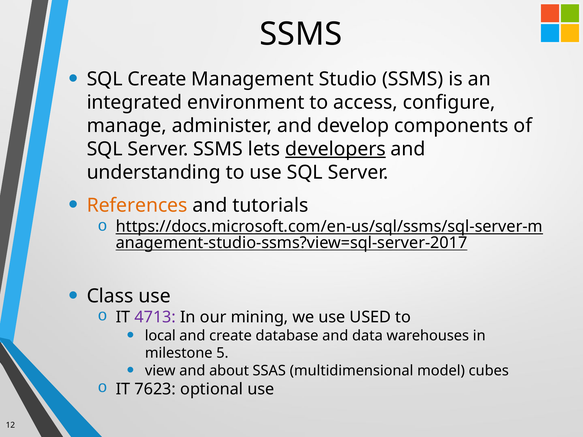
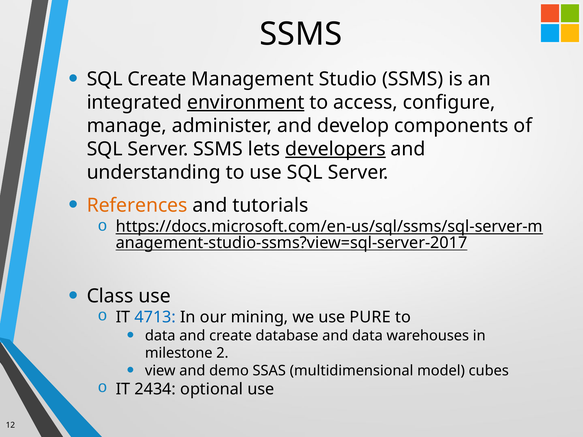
environment underline: none -> present
4713 colour: purple -> blue
USED: USED -> PURE
local at (160, 336): local -> data
5: 5 -> 2
about: about -> demo
7623: 7623 -> 2434
